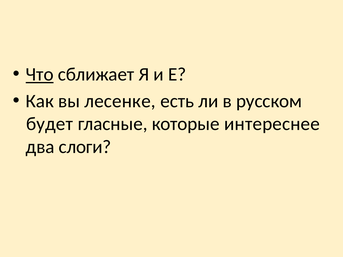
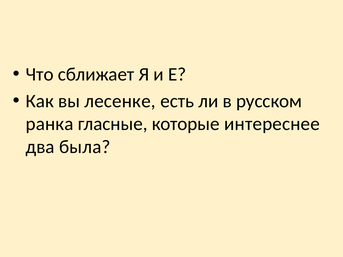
Что underline: present -> none
будет: будет -> ранка
слоги: слоги -> была
